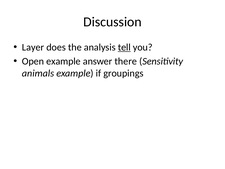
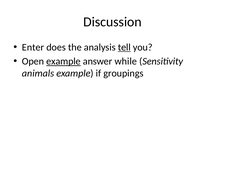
Layer: Layer -> Enter
example at (63, 61) underline: none -> present
there: there -> while
